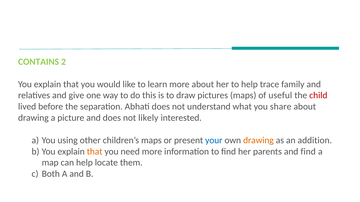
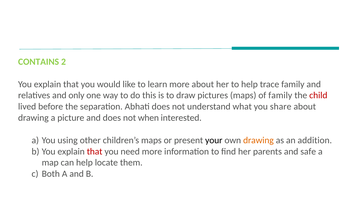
give: give -> only
of useful: useful -> family
likely: likely -> when
your colour: blue -> black
that at (95, 152) colour: orange -> red
and find: find -> safe
